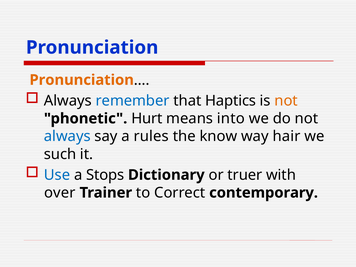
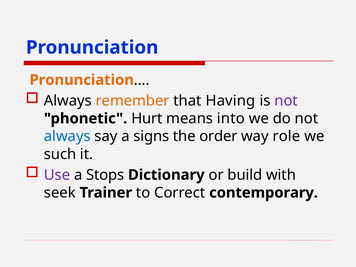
remember colour: blue -> orange
Haptics: Haptics -> Having
not at (286, 101) colour: orange -> purple
rules: rules -> signs
know: know -> order
hair: hair -> role
Use colour: blue -> purple
truer: truer -> build
over: over -> seek
